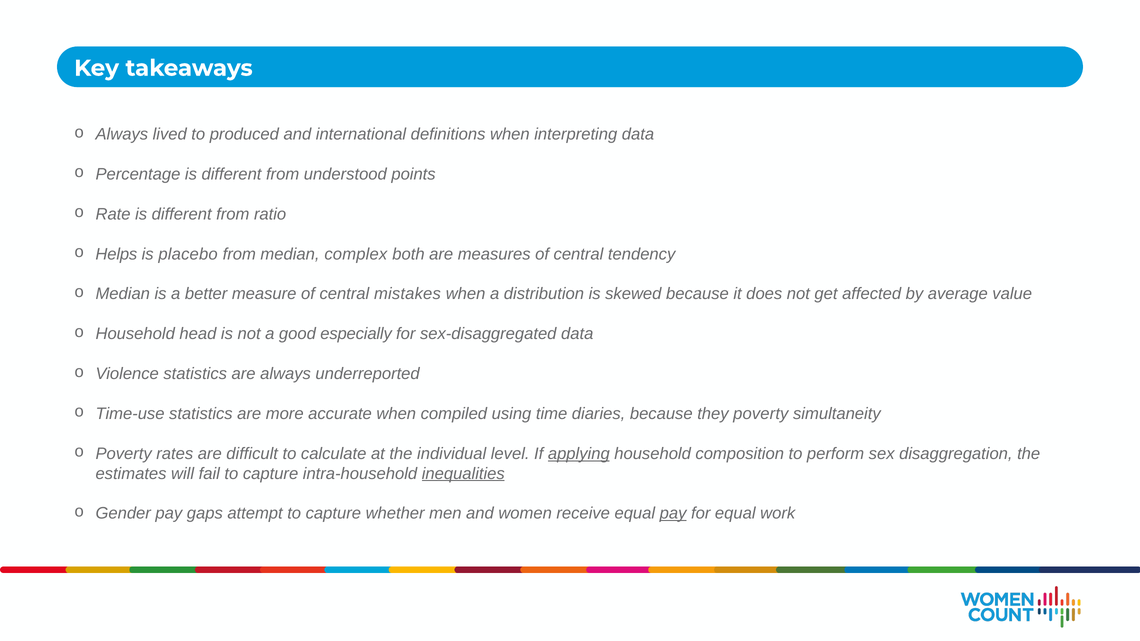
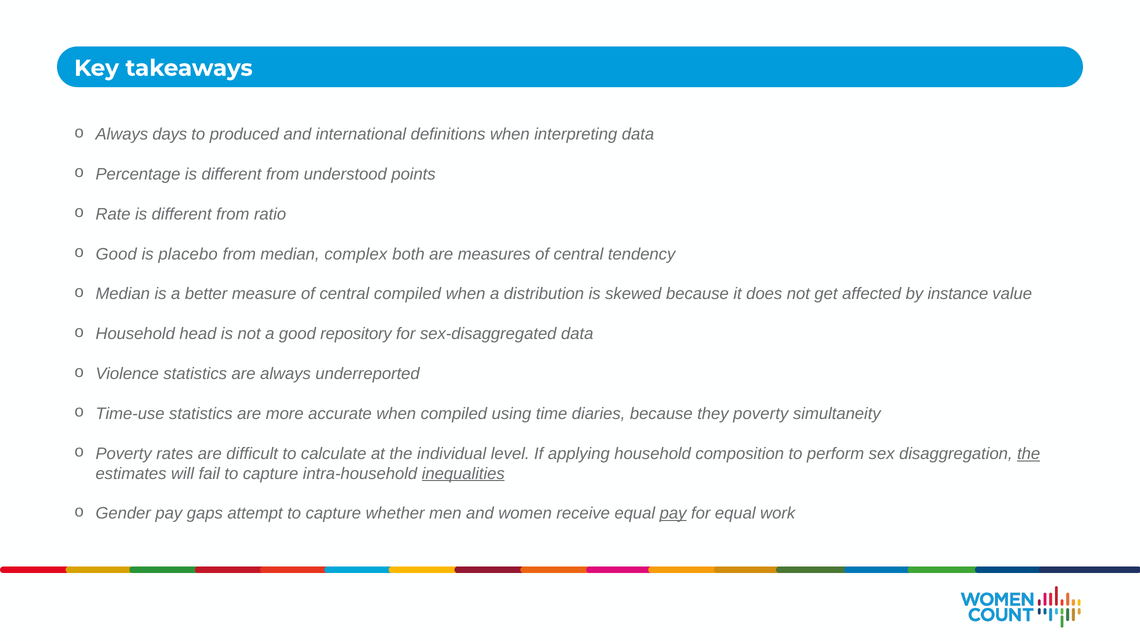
lived: lived -> days
Helps at (116, 254): Helps -> Good
central mistakes: mistakes -> compiled
average: average -> instance
especially: especially -> repository
applying underline: present -> none
the at (1029, 454) underline: none -> present
